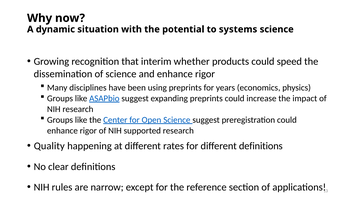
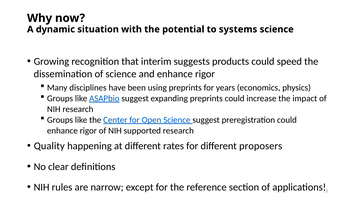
whether: whether -> suggests
different definitions: definitions -> proposers
